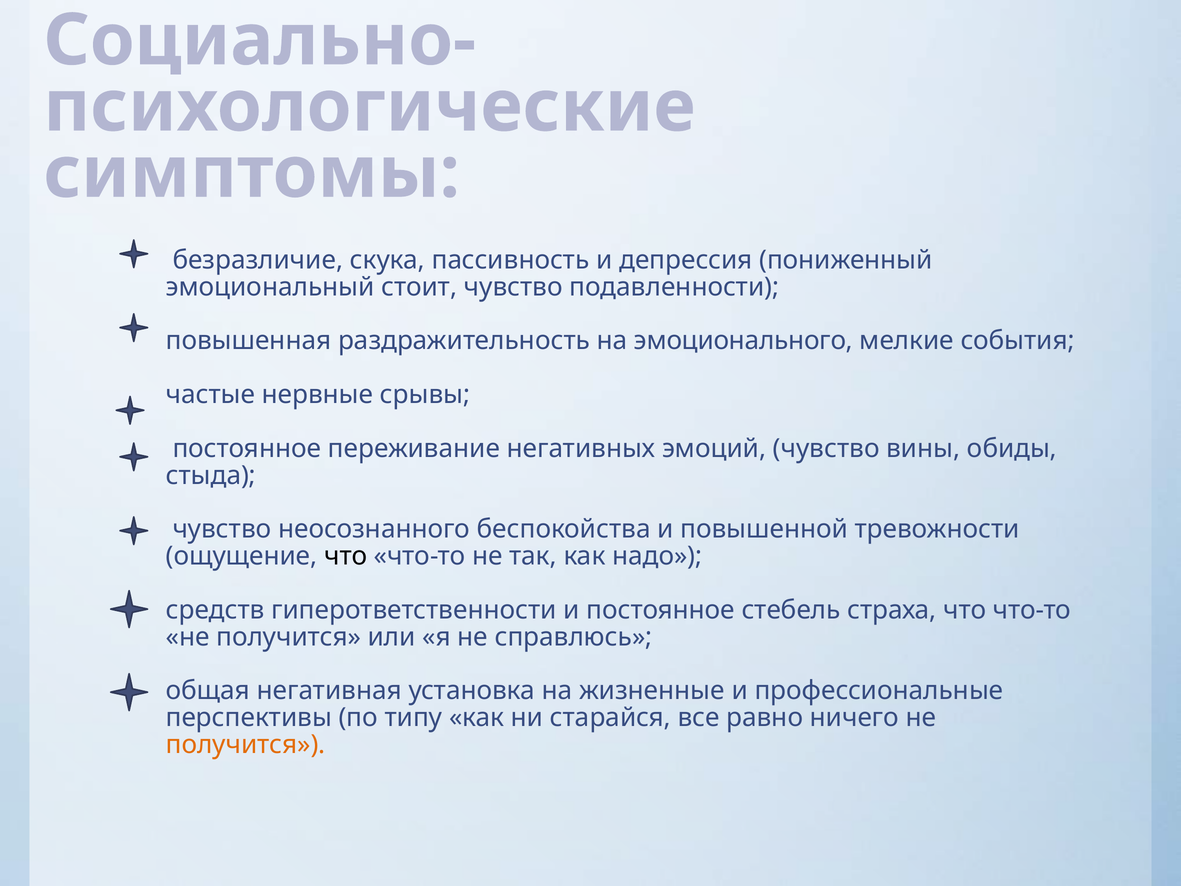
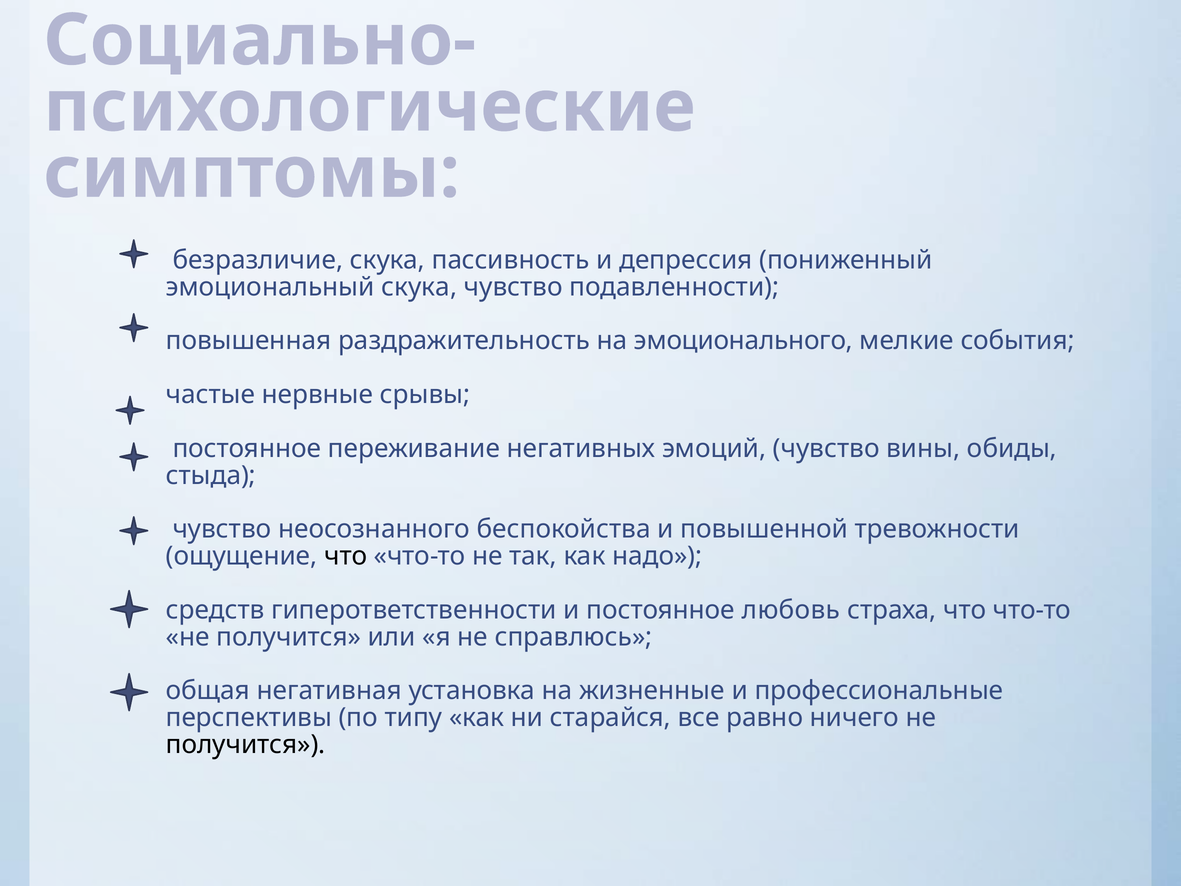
эмоциональный стоит: стоит -> скука
стебель: стебель -> любовь
получится at (246, 744) colour: orange -> black
